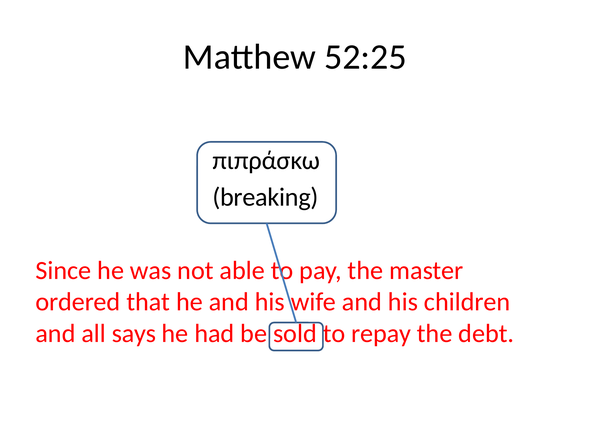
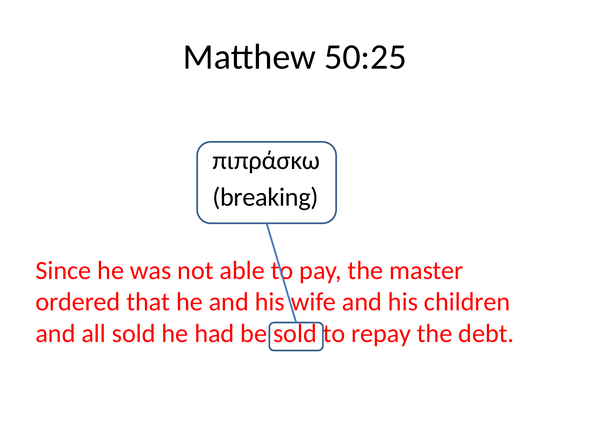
52:25: 52:25 -> 50:25
all says: says -> sold
